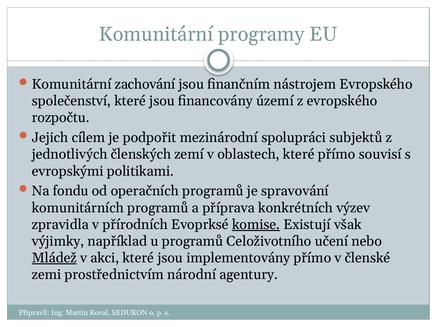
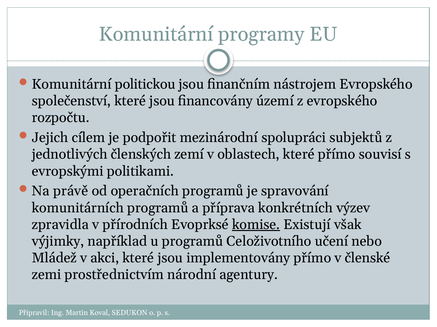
zachování: zachování -> politickou
fondu: fondu -> právě
Mládež underline: present -> none
